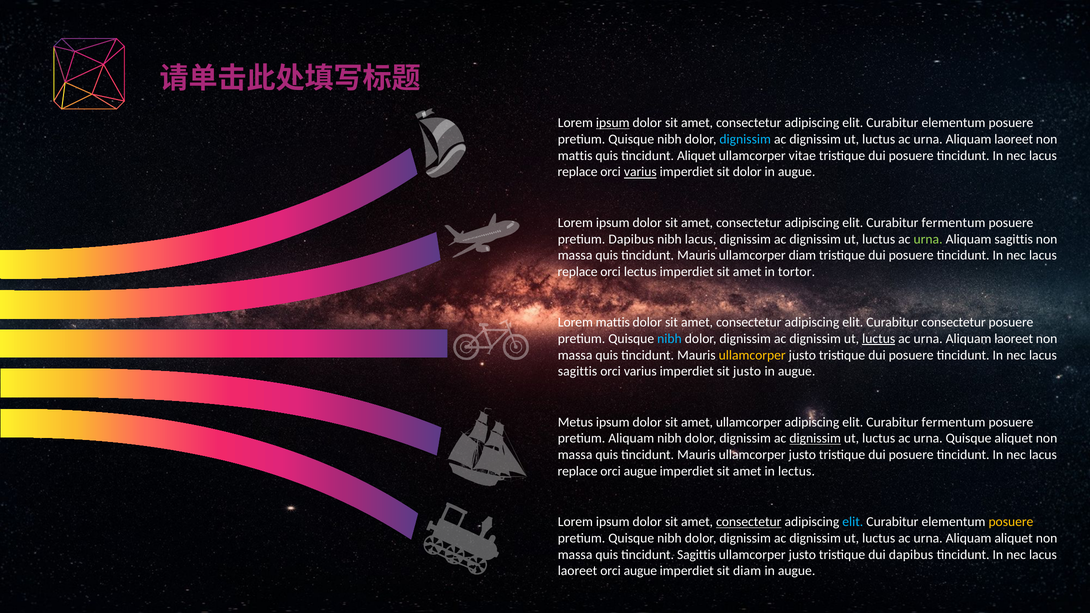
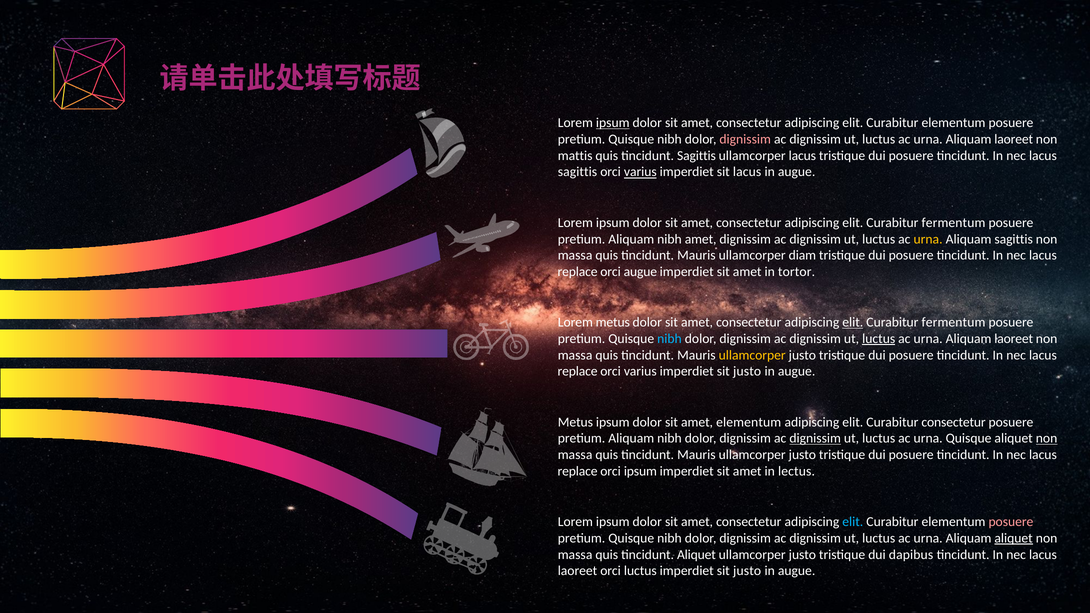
dignissim at (745, 139) colour: light blue -> pink
tincidunt Aliquet: Aliquet -> Sagittis
ullamcorper vitae: vitae -> lacus
replace at (578, 172): replace -> sagittis
sit dolor: dolor -> lacus
Dapibus at (631, 239): Dapibus -> Aliquam
nibh lacus: lacus -> amet
urna at (928, 239) colour: light green -> yellow
orci lectus: lectus -> augue
Lorem mattis: mattis -> metus
elit at (853, 322) underline: none -> present
consectetur at (954, 322): consectetur -> fermentum
sagittis at (578, 372): sagittis -> replace
amet ullamcorper: ullamcorper -> elementum
fermentum at (953, 422): fermentum -> consectetur
non at (1047, 439) underline: none -> present
augue at (640, 471): augue -> ipsum
consectetur at (749, 522) underline: present -> none
posuere at (1011, 522) colour: yellow -> pink
aliquet at (1014, 538) underline: none -> present
tincidunt Sagittis: Sagittis -> Aliquet
laoreet orci augue: augue -> luctus
diam at (747, 571): diam -> justo
